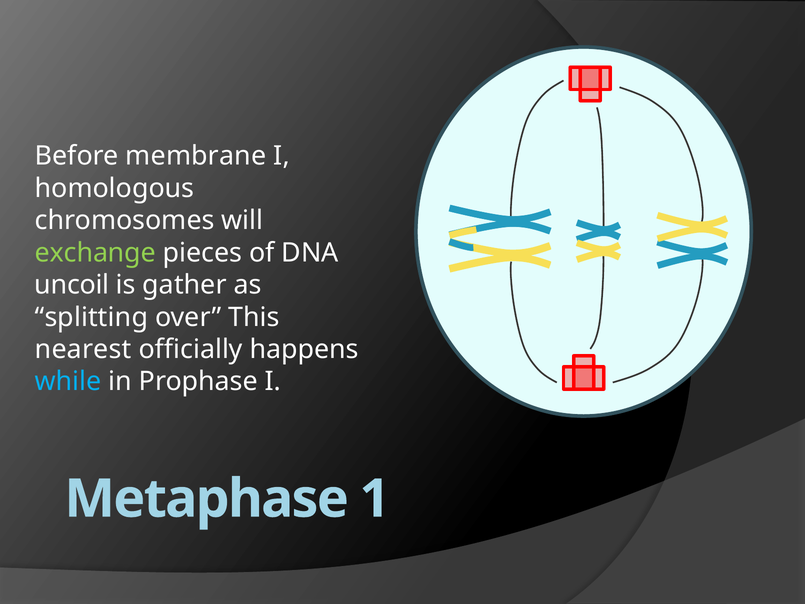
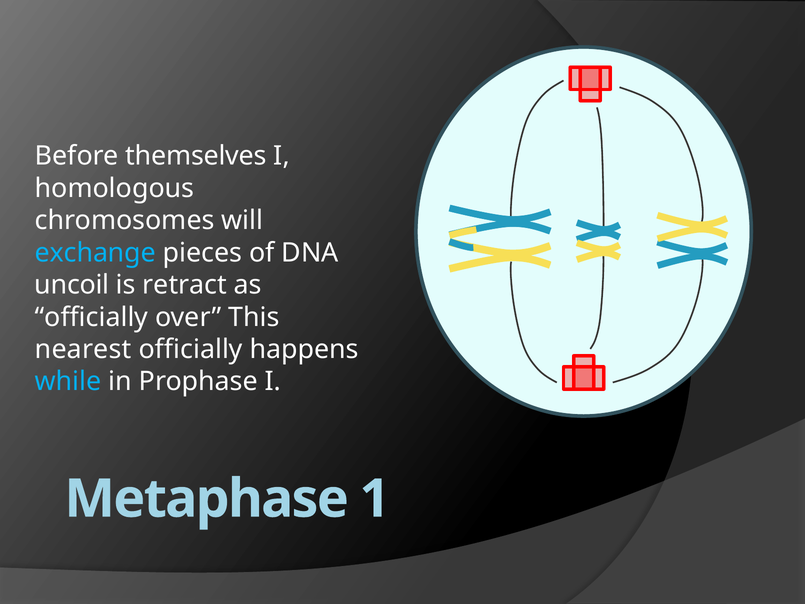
membrane: membrane -> themselves
exchange colour: light green -> light blue
gather: gather -> retract
splitting at (91, 317): splitting -> officially
